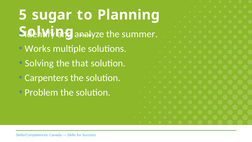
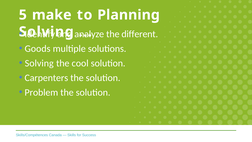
sugar: sugar -> make
summer: summer -> different
Works: Works -> Goods
that: that -> cool
